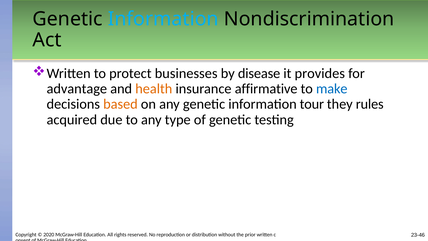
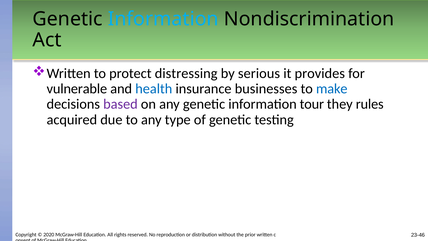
businesses: businesses -> distressing
disease: disease -> serious
advantage: advantage -> vulnerable
health colour: orange -> blue
affirmative: affirmative -> businesses
based colour: orange -> purple
